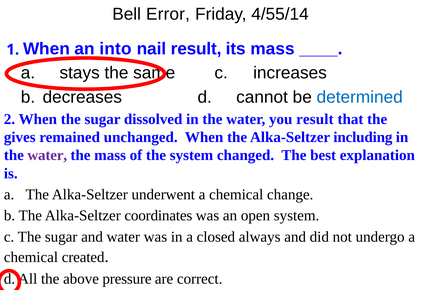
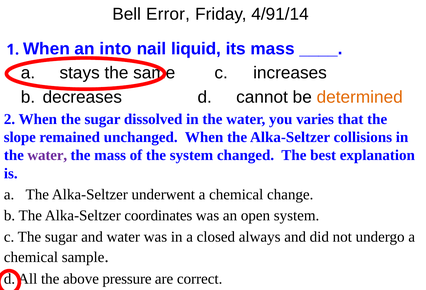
4/55/14: 4/55/14 -> 4/91/14
nail result: result -> liquid
determined colour: blue -> orange
you result: result -> varies
gives: gives -> slope
including: including -> collisions
created: created -> sample
